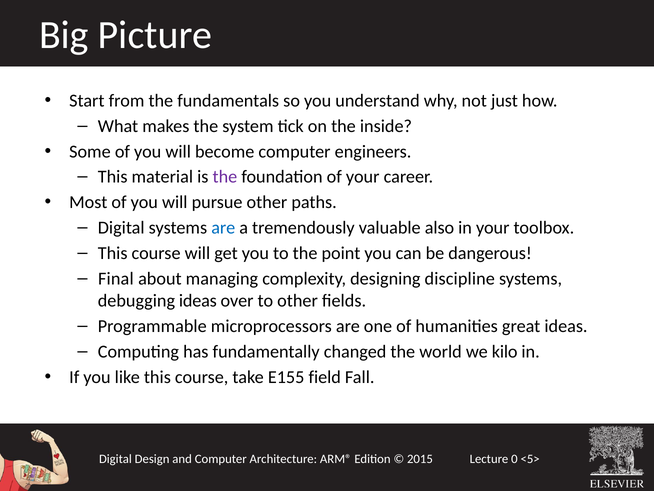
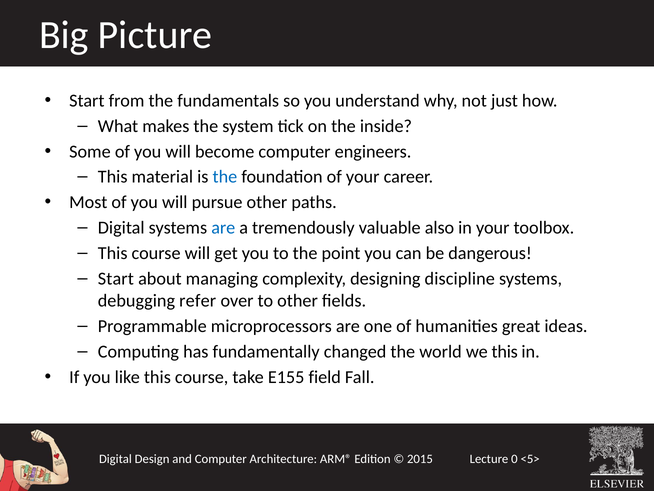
the at (225, 177) colour: purple -> blue
Final at (116, 279): Final -> Start
debugging ideas: ideas -> refer
we kilo: kilo -> this
